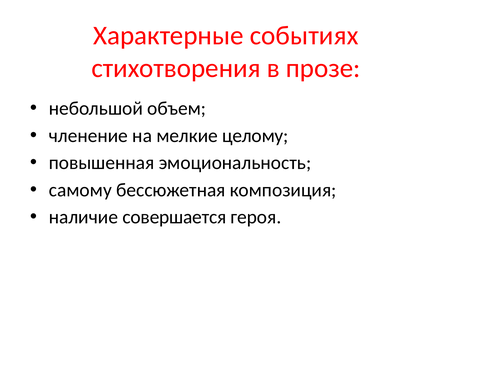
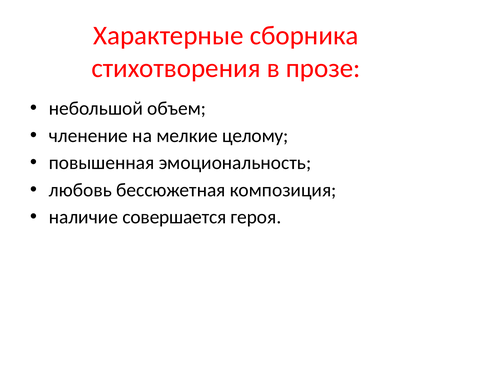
событиях: событиях -> сборника
самому: самому -> любовь
